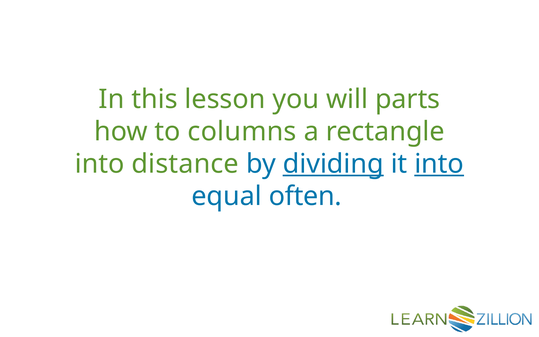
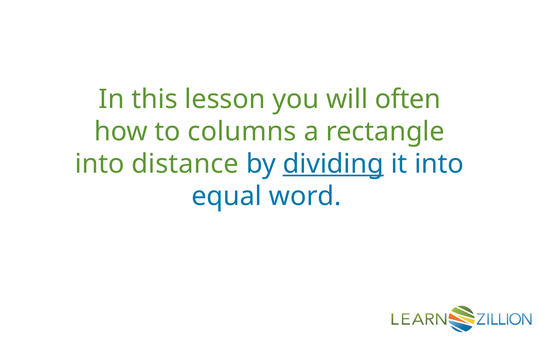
parts: parts -> often
into at (439, 164) underline: present -> none
often: often -> word
